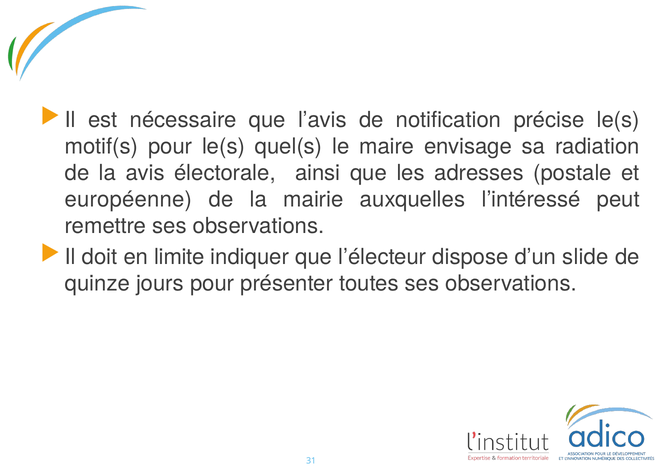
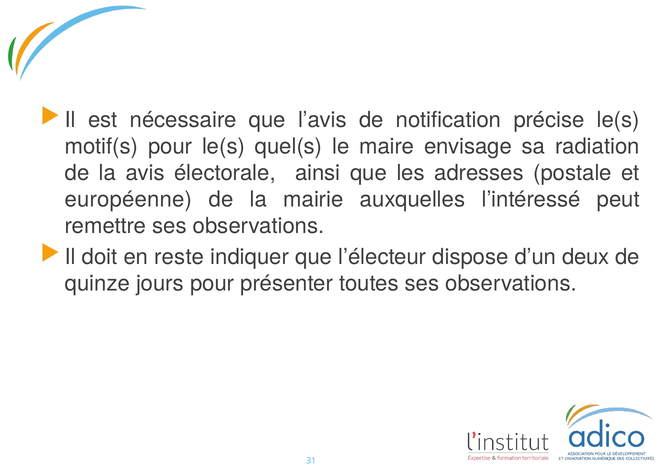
limite: limite -> reste
slide: slide -> deux
